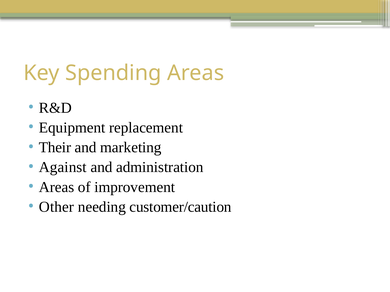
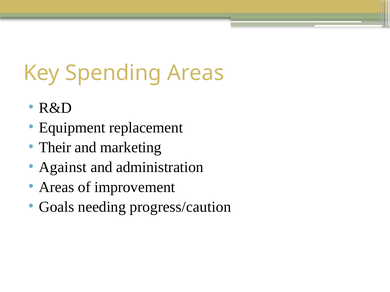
Other: Other -> Goals
customer/caution: customer/caution -> progress/caution
